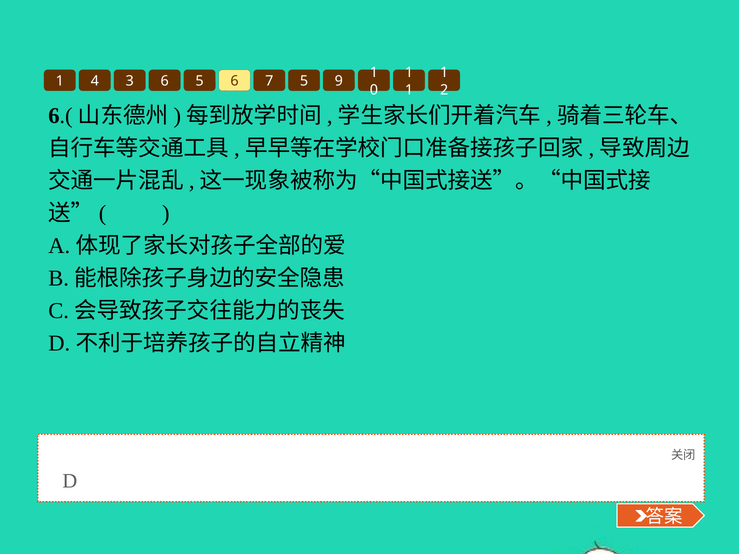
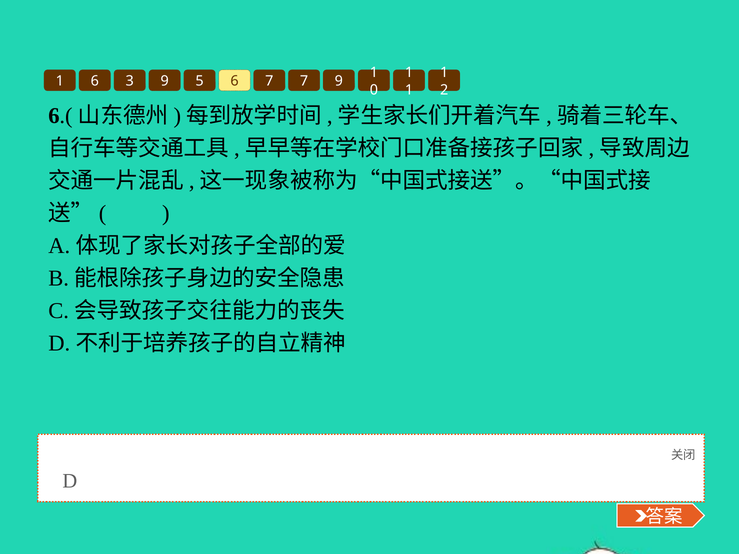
1 4: 4 -> 6
3 6: 6 -> 9
7 5: 5 -> 7
